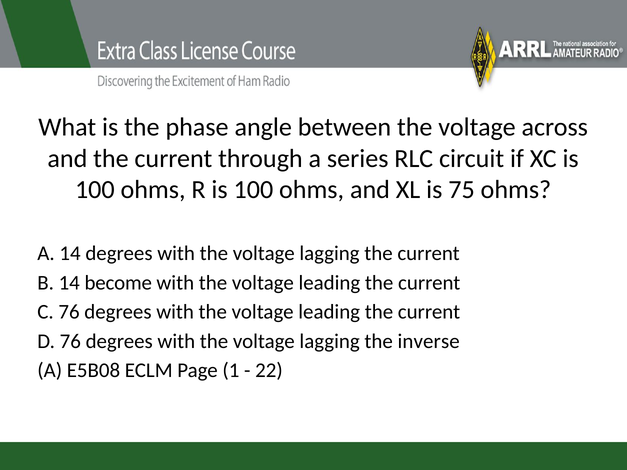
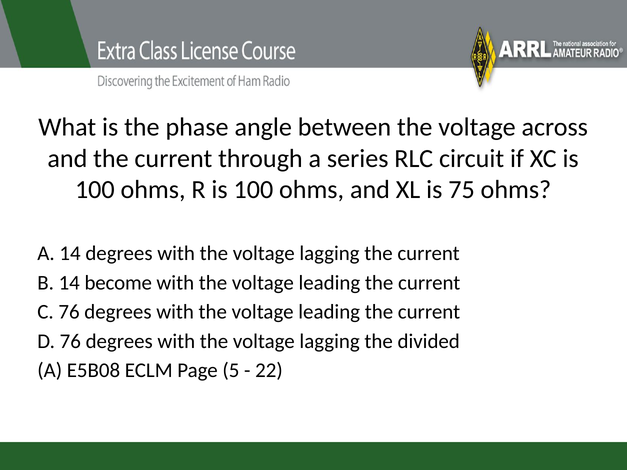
inverse: inverse -> divided
1: 1 -> 5
